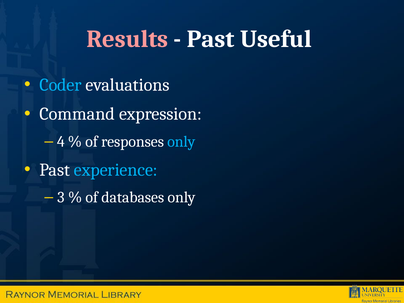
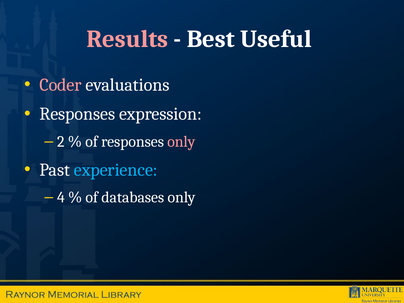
Past at (211, 39): Past -> Best
Coder colour: light blue -> pink
Command at (77, 114): Command -> Responses
4: 4 -> 2
only at (181, 142) colour: light blue -> pink
3: 3 -> 4
